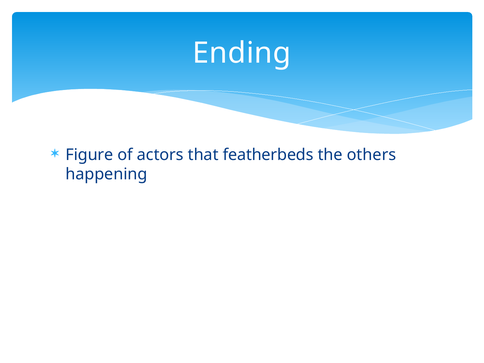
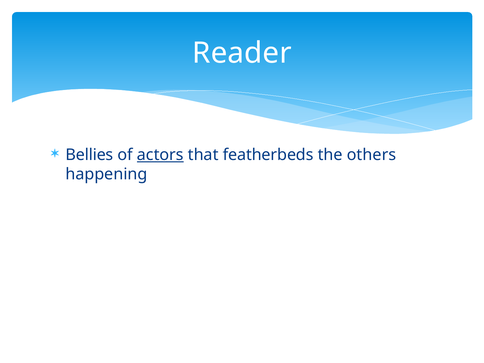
Ending: Ending -> Reader
Figure: Figure -> Bellies
actors underline: none -> present
